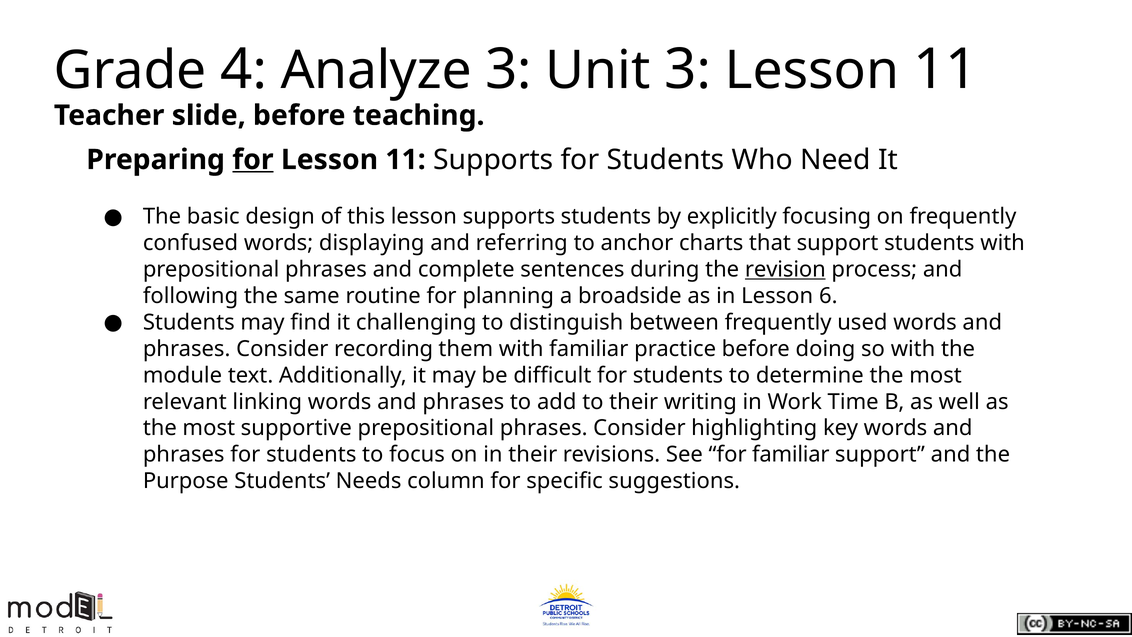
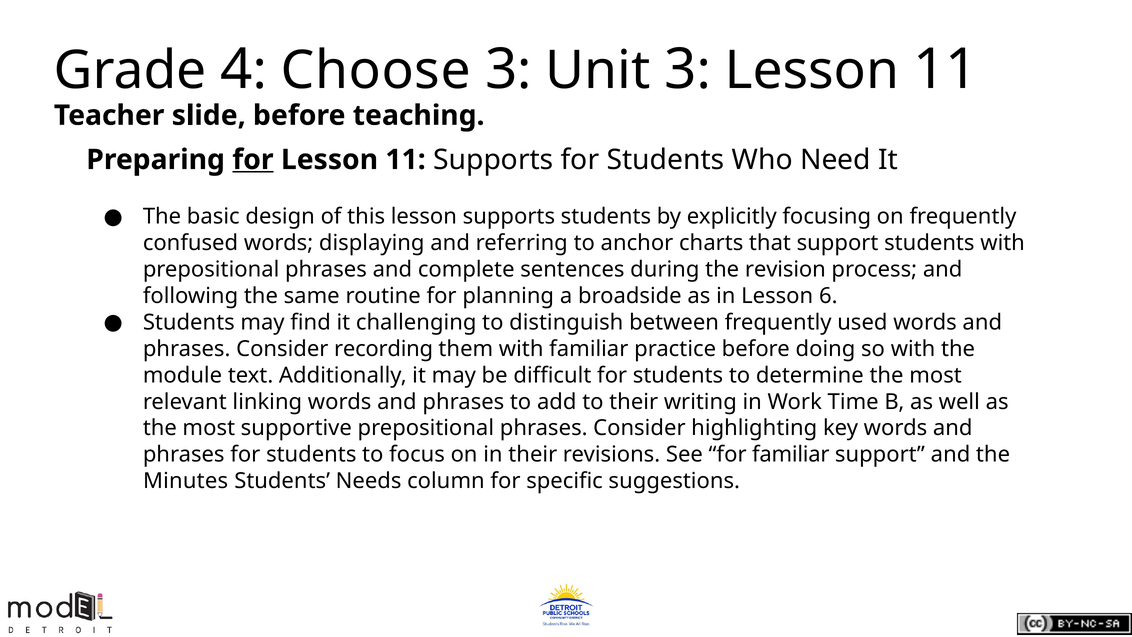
Analyze: Analyze -> Choose
revision underline: present -> none
Purpose: Purpose -> Minutes
